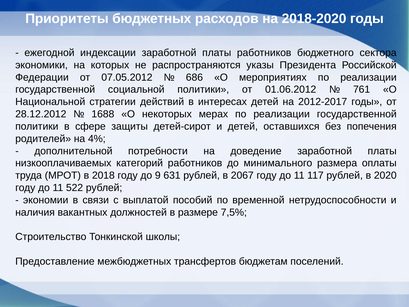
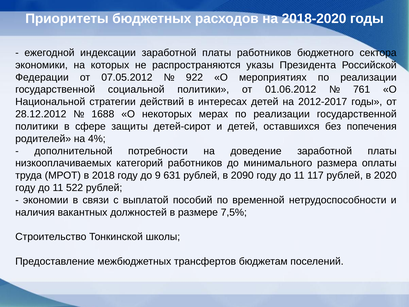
686: 686 -> 922
2067: 2067 -> 2090
